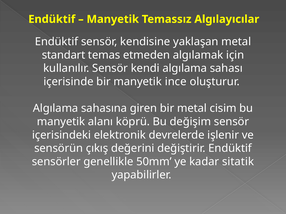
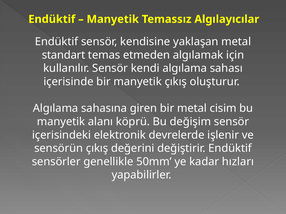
manyetik ince: ince -> çıkış
sitatik: sitatik -> hızları
